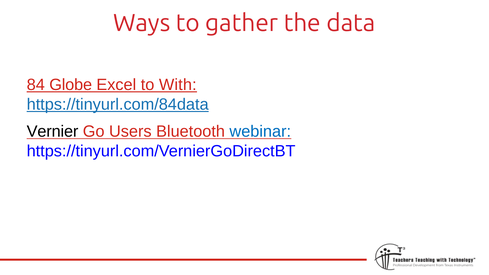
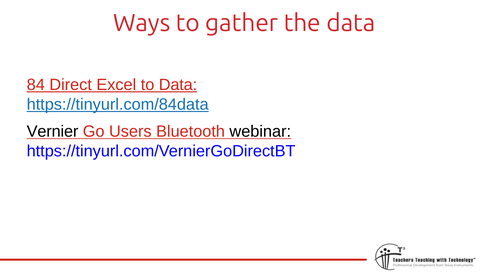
Globe: Globe -> Direct
to With: With -> Data
webinar colour: blue -> black
